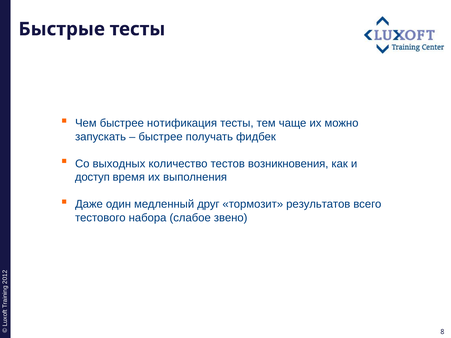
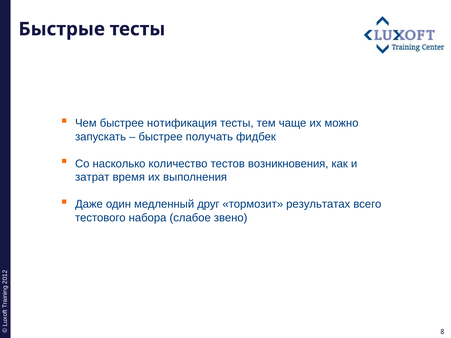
выходных: выходных -> насколько
доступ: доступ -> затрат
результатов: результатов -> результатах
